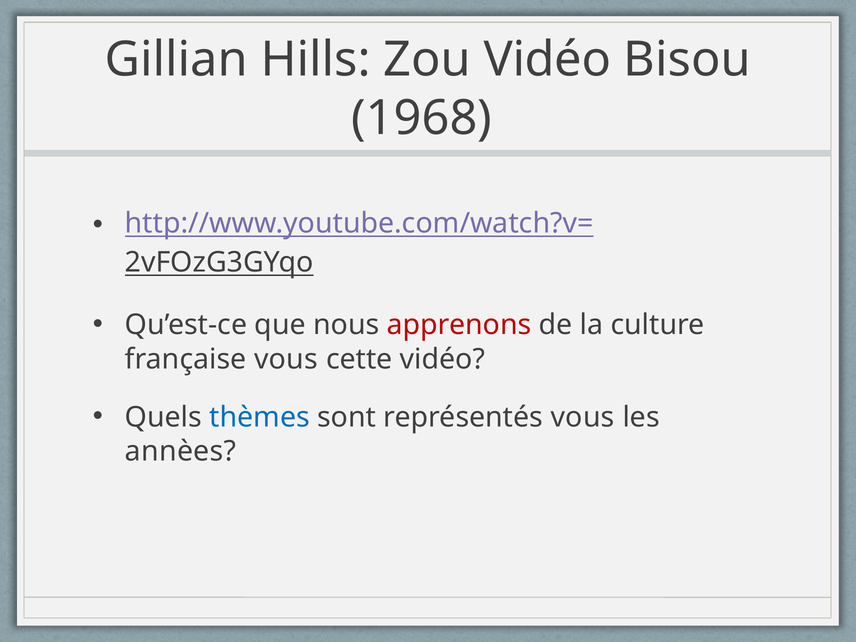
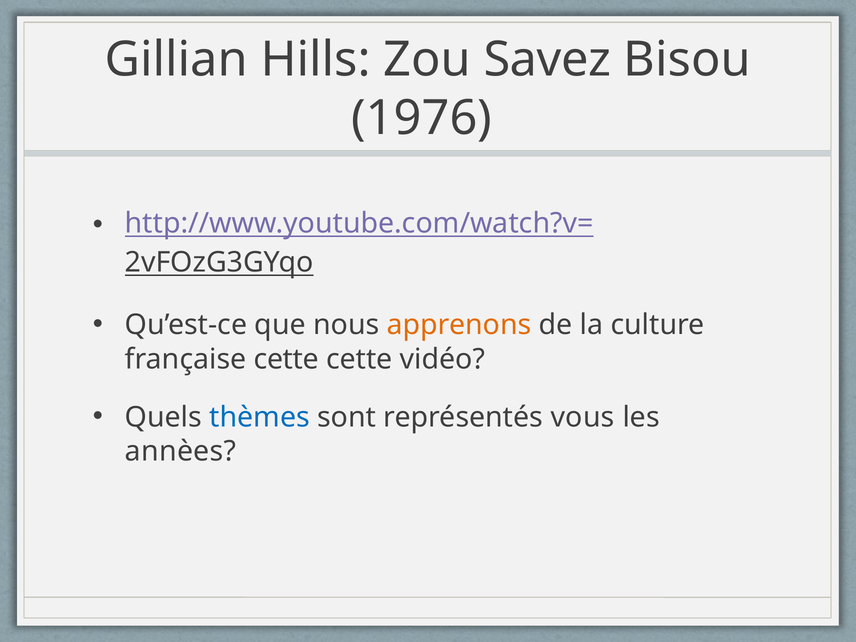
Zou Vidéo: Vidéo -> Savez
1968: 1968 -> 1976
apprenons colour: red -> orange
française vous: vous -> cette
